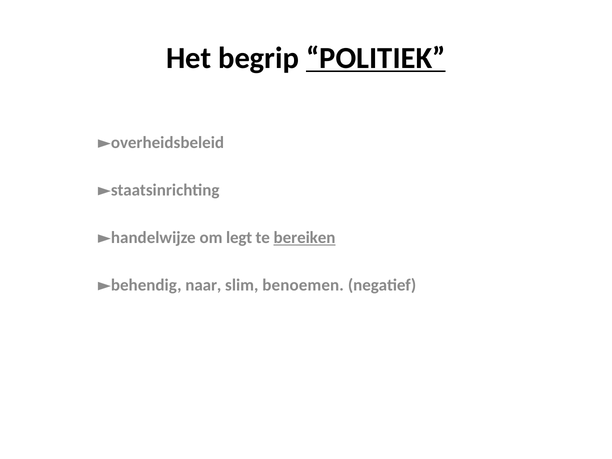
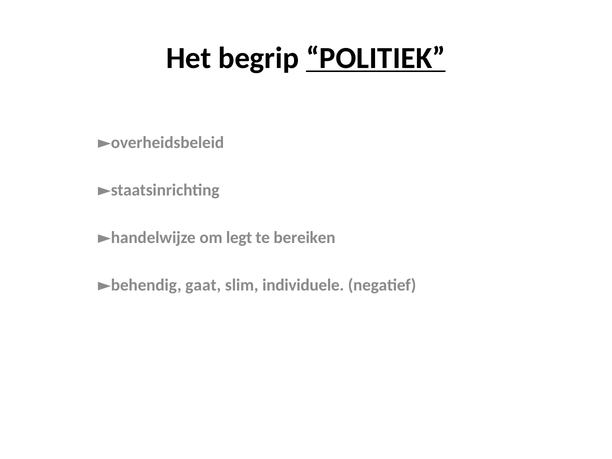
bereiken underline: present -> none
naar: naar -> gaat
benoemen: benoemen -> individuele
